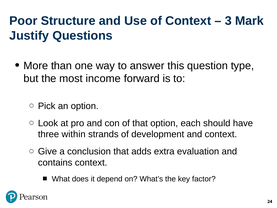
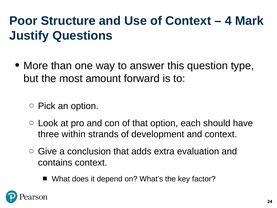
3: 3 -> 4
income: income -> amount
